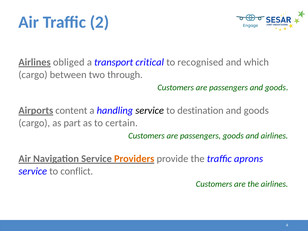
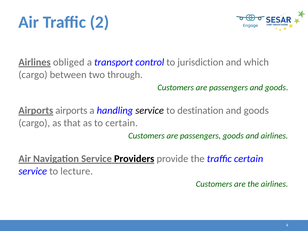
critical: critical -> control
recognised: recognised -> jurisdiction
Airports content: content -> airports
part: part -> that
Providers colour: orange -> black
traffic aprons: aprons -> certain
conflict: conflict -> lecture
